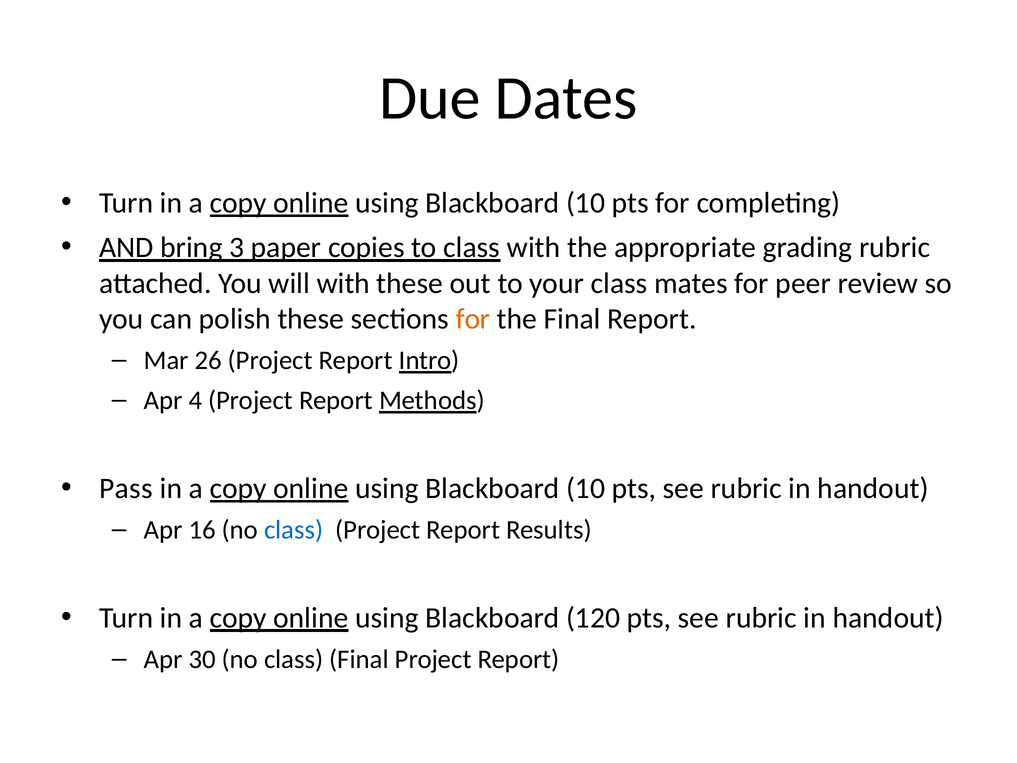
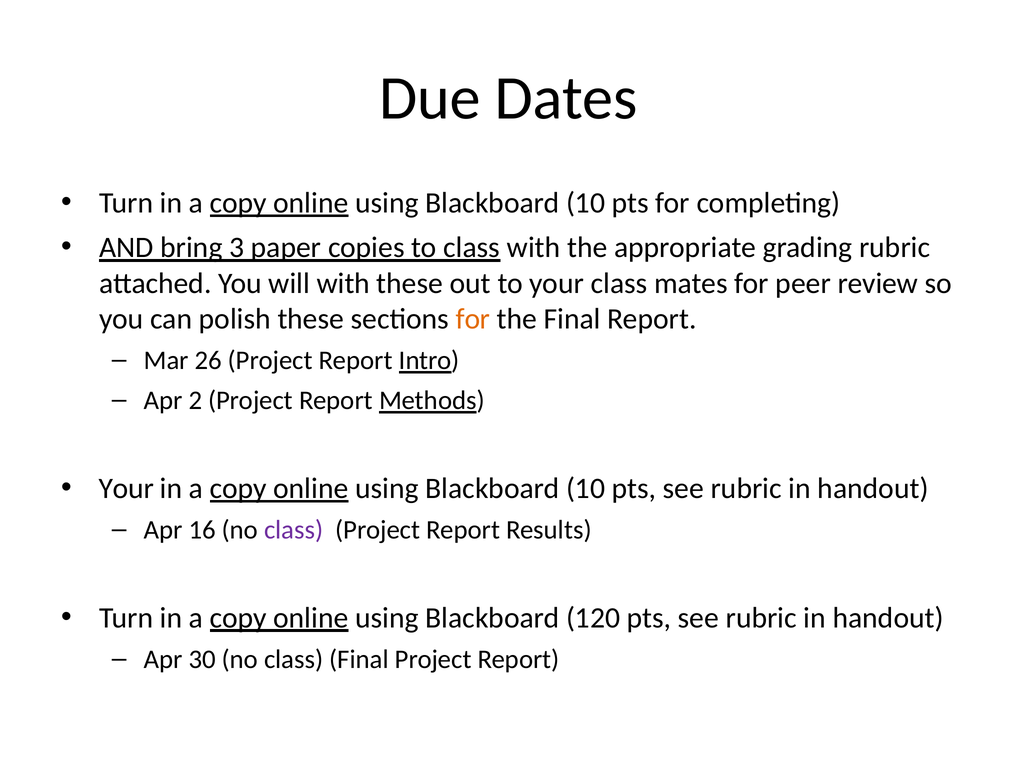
4: 4 -> 2
Pass at (126, 488): Pass -> Your
class at (294, 530) colour: blue -> purple
